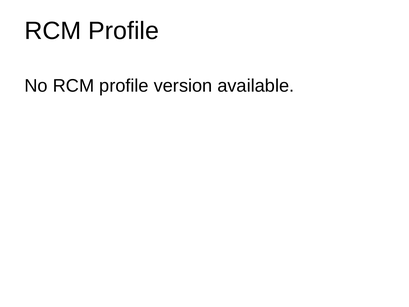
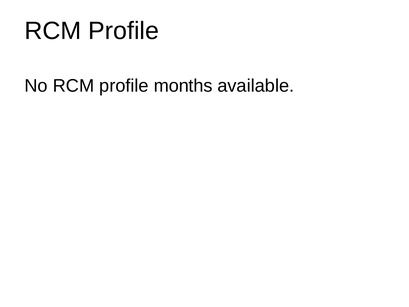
version: version -> months
